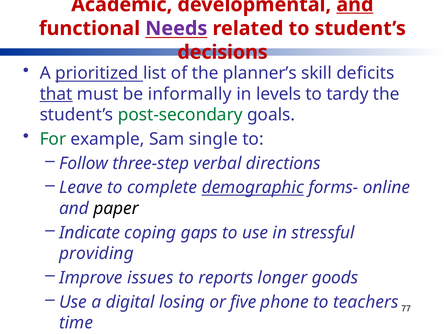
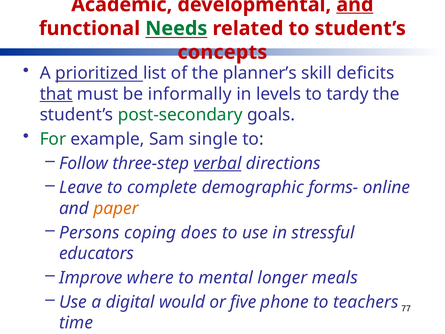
Needs colour: purple -> green
decisions: decisions -> concepts
verbal underline: none -> present
demographic underline: present -> none
paper colour: black -> orange
Indicate: Indicate -> Persons
gaps: gaps -> does
providing: providing -> educators
issues: issues -> where
reports: reports -> mental
goods: goods -> meals
losing: losing -> would
